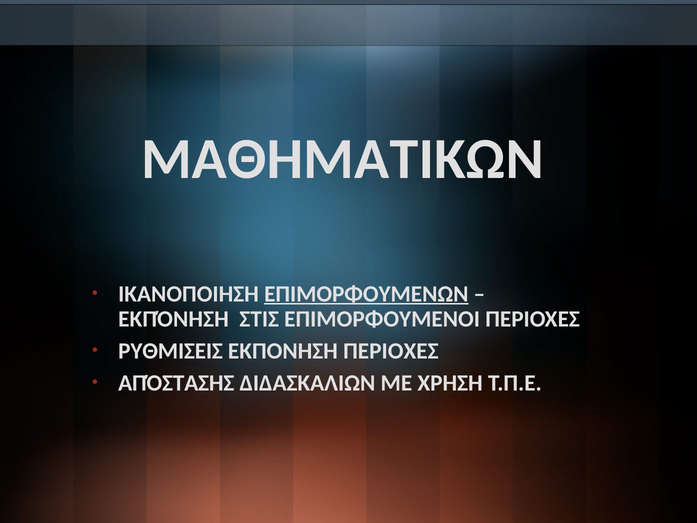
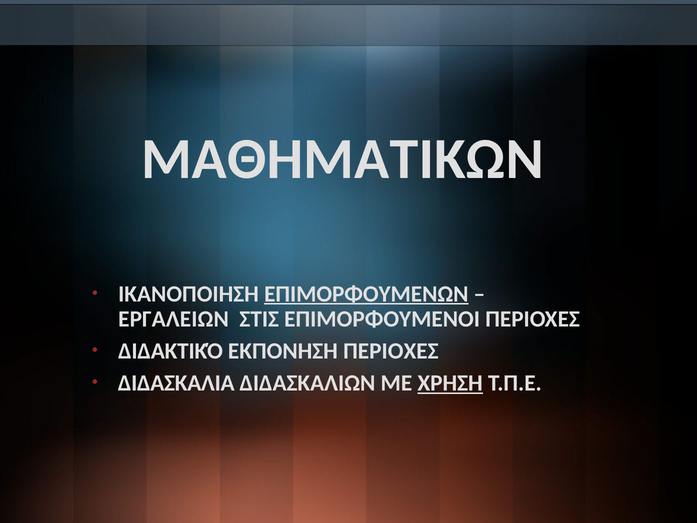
ΕΚΠΌΝΗΣΗ: ΕΚΠΌΝΗΣΗ -> ΕΡΓΑΛΕΙΩΝ
ΡΥΘΜΙΣΕΙΣ: ΡΥΘΜΙΣΕΙΣ -> ΔΙΔΑΚΤΙΚΌ
ΑΠΌΣΤΑΣΗΣ: ΑΠΌΣΤΑΣΗΣ -> ΔΙΔΑΣΚΑΛΙΑ
ΧΡΗΣΗ underline: none -> present
